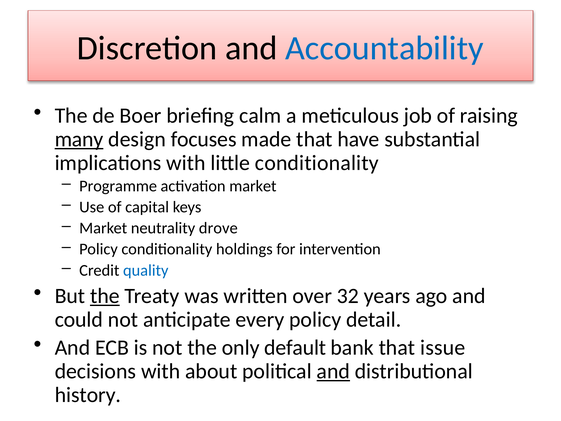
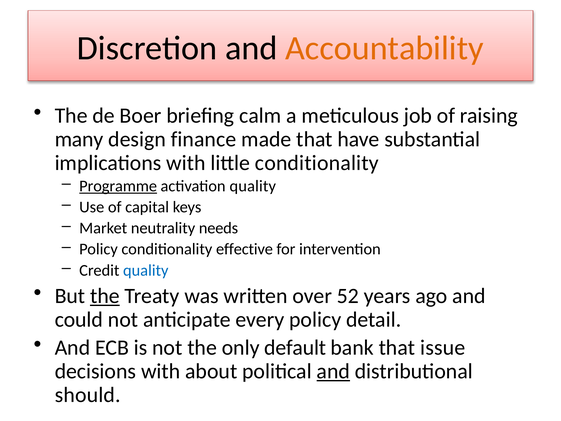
Accountability colour: blue -> orange
many underline: present -> none
focuses: focuses -> finance
Programme underline: none -> present
activation market: market -> quality
drove: drove -> needs
holdings: holdings -> effective
32: 32 -> 52
history: history -> should
